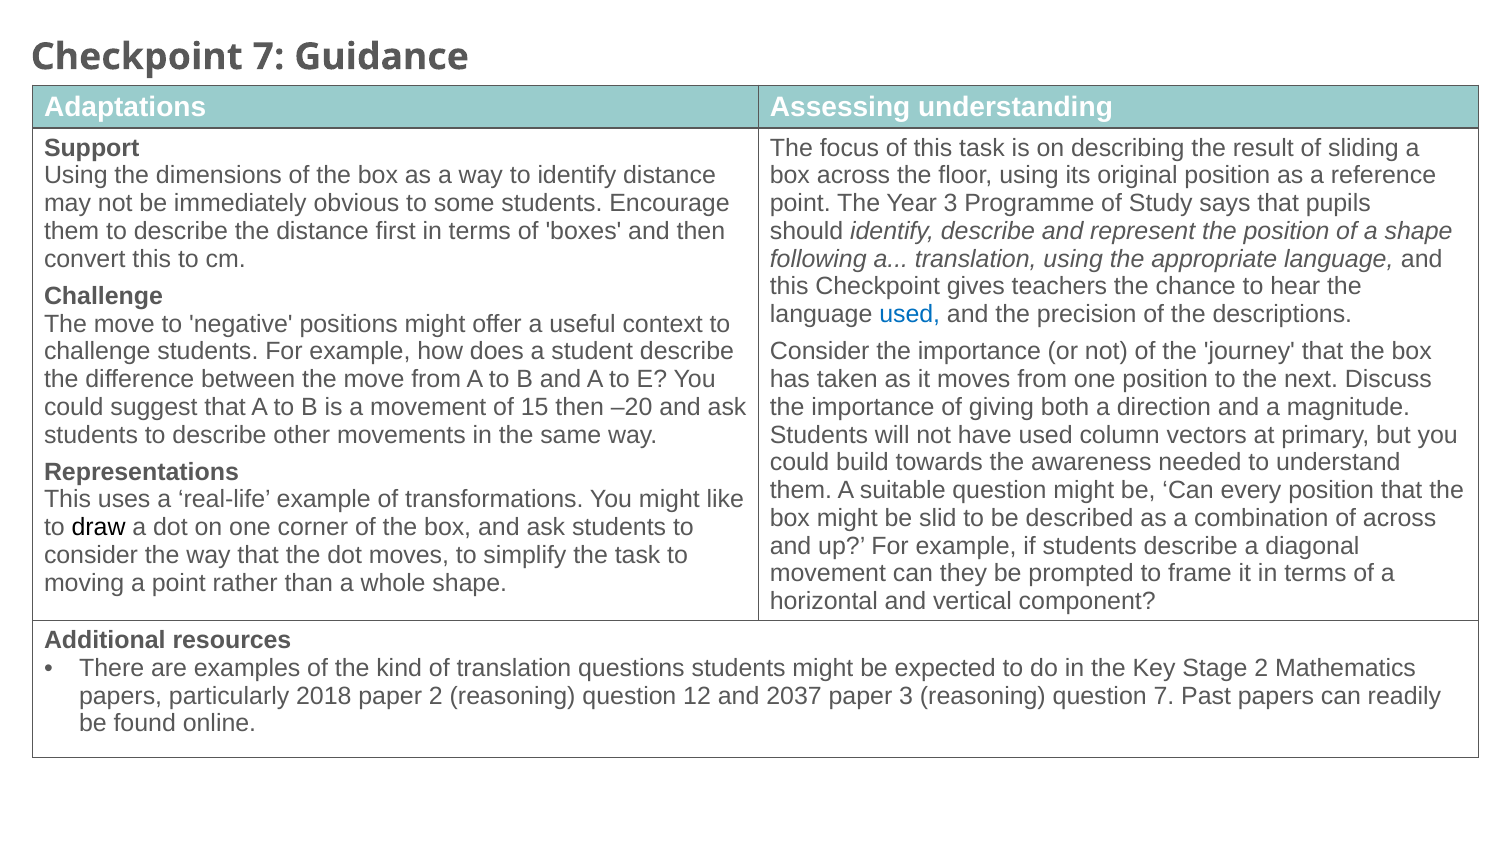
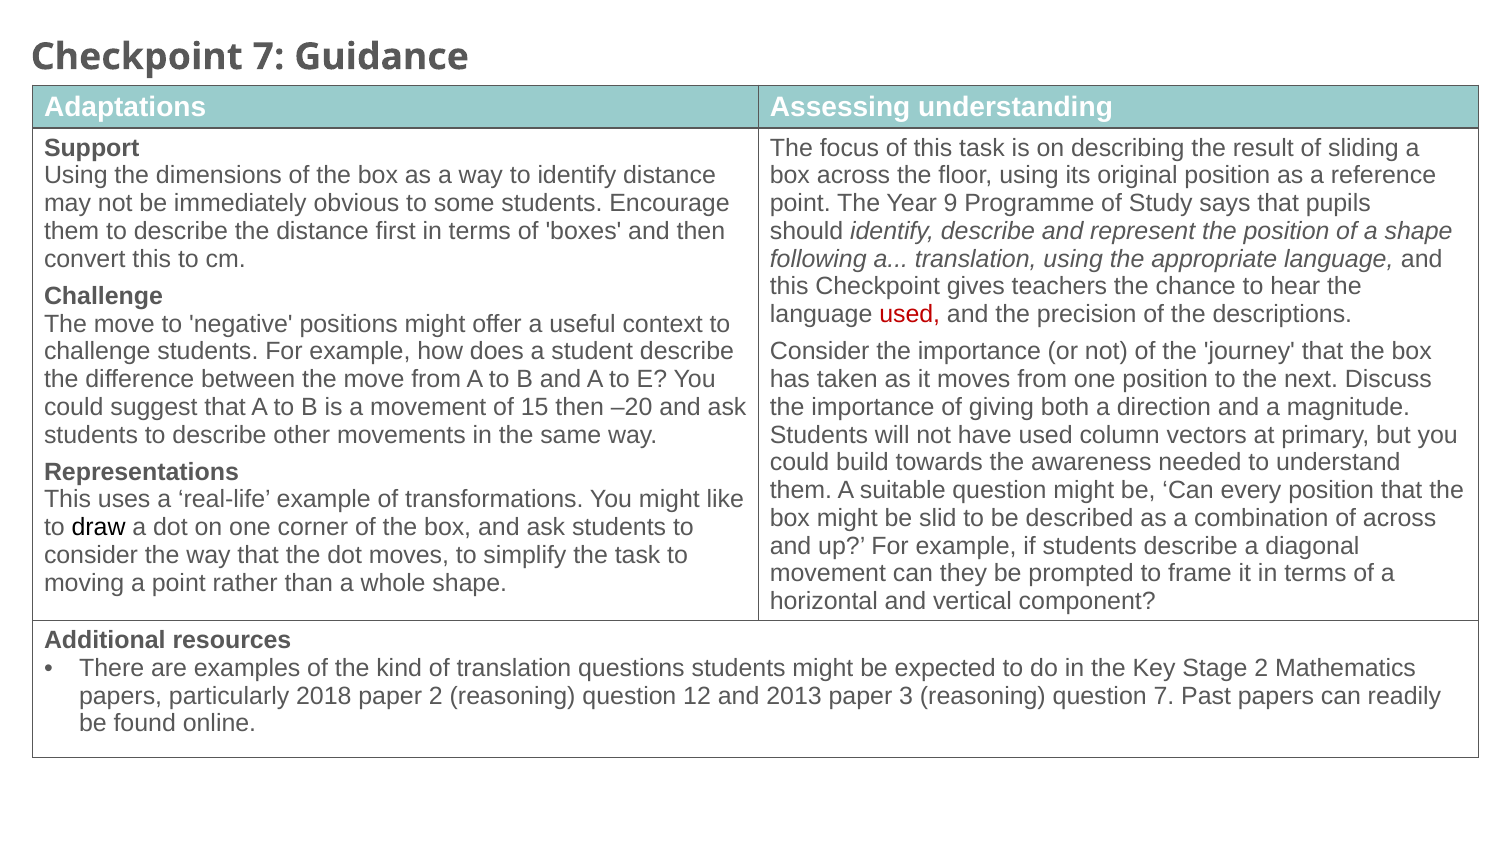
Year 3: 3 -> 9
used at (910, 314) colour: blue -> red
2037: 2037 -> 2013
